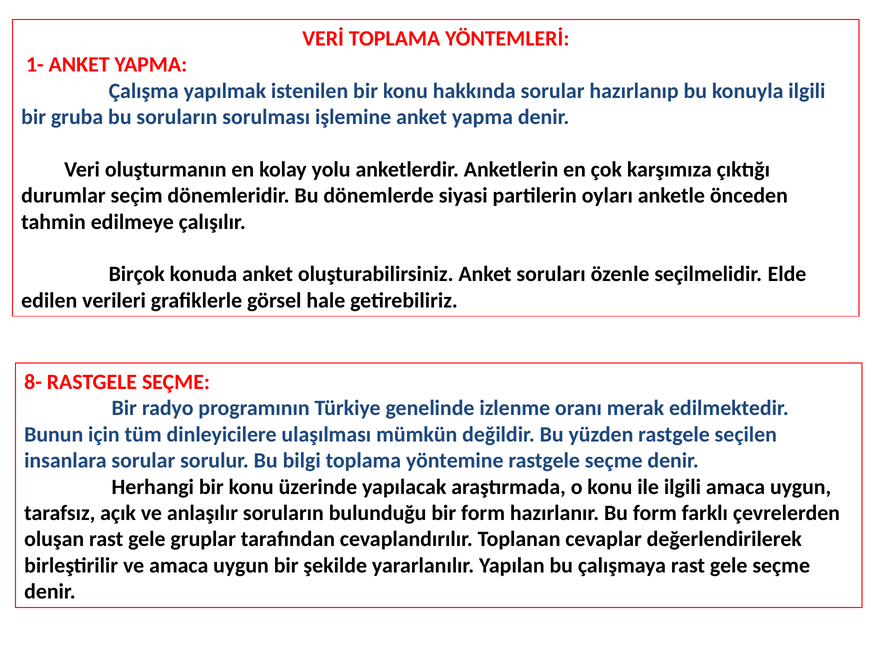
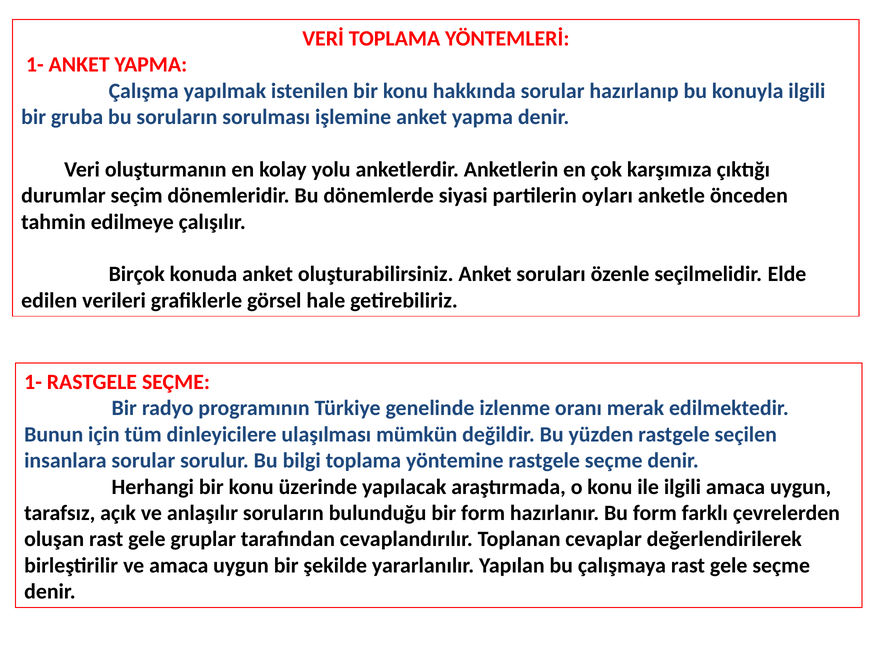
8- at (33, 382): 8- -> 1-
